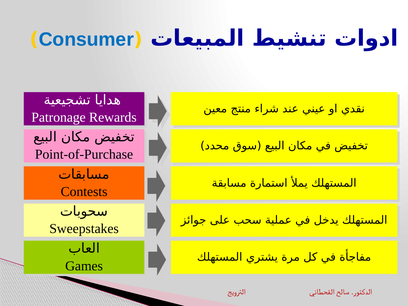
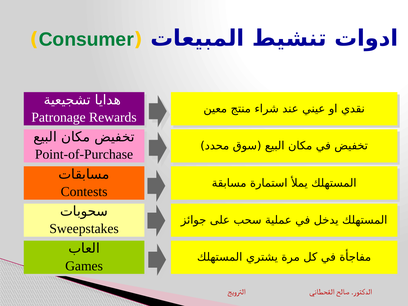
Consumer colour: blue -> green
